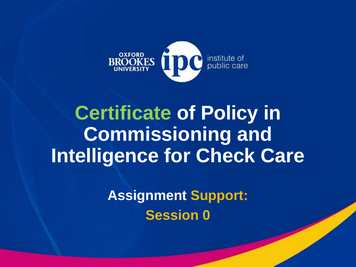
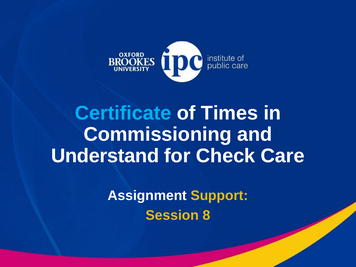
Certificate colour: light green -> light blue
Policy: Policy -> Times
Intelligence: Intelligence -> Understand
0: 0 -> 8
